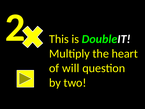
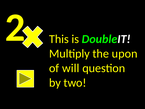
heart: heart -> upon
